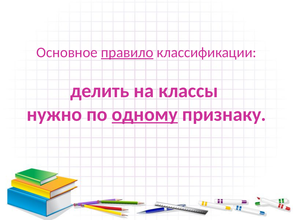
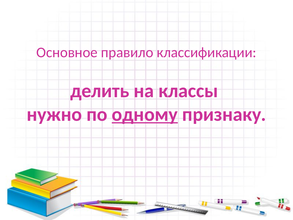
правило underline: present -> none
